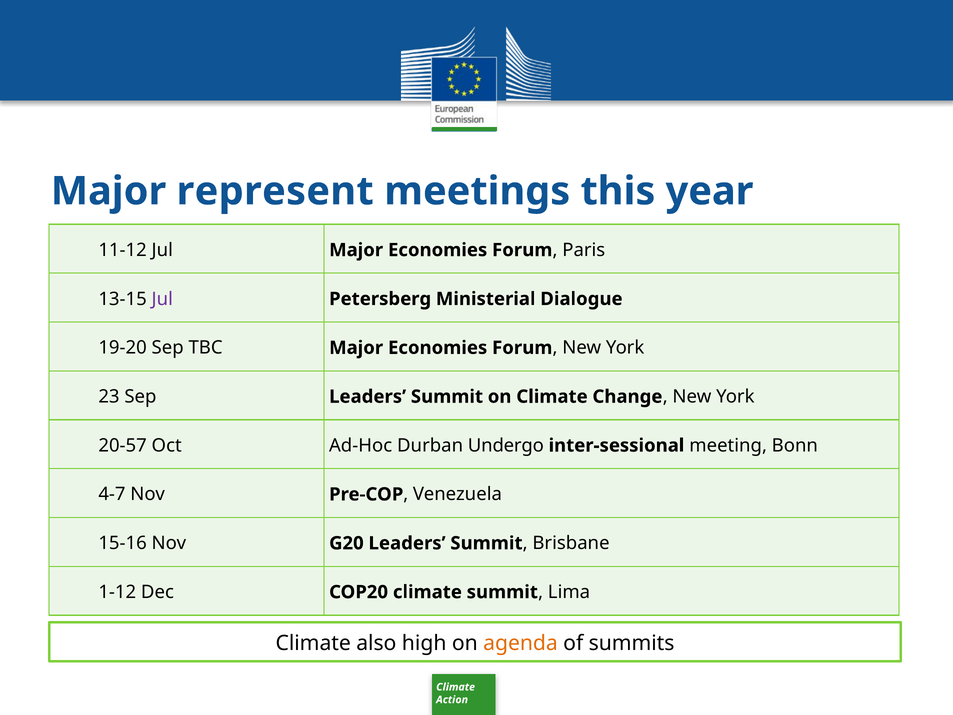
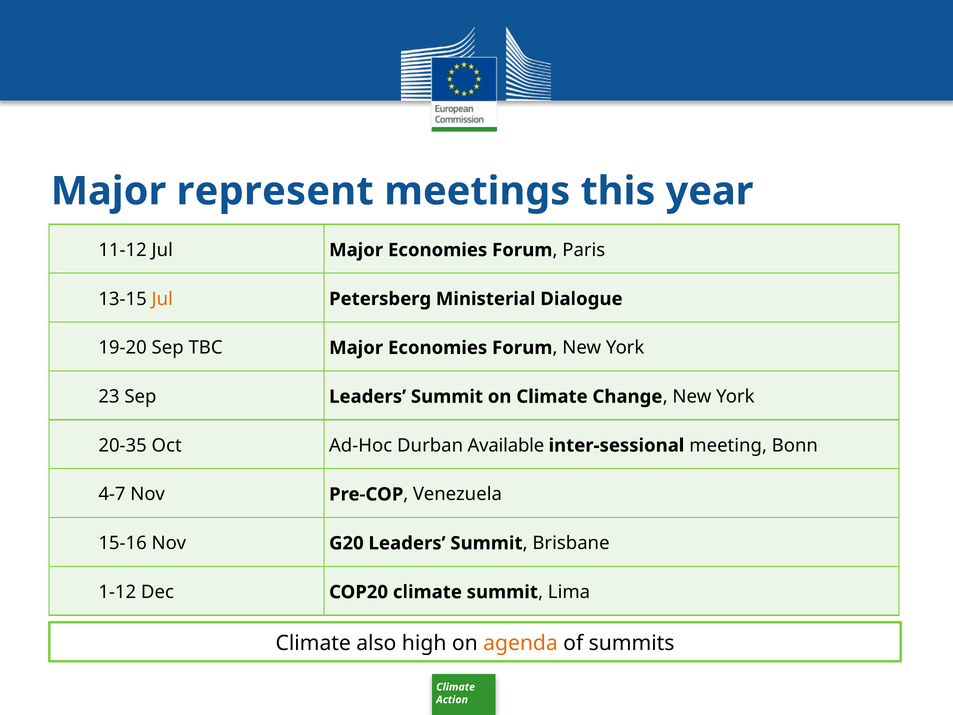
Jul at (162, 299) colour: purple -> orange
20-57: 20-57 -> 20-35
Undergo: Undergo -> Available
